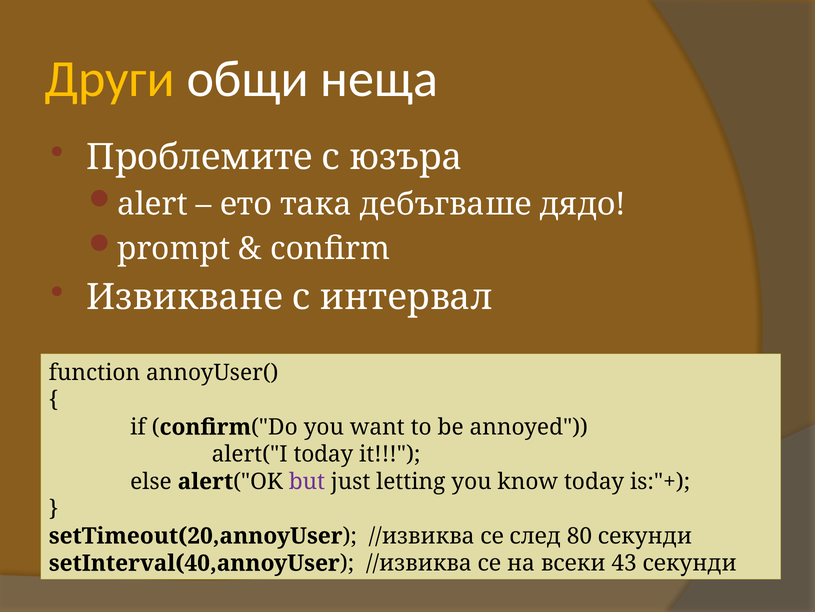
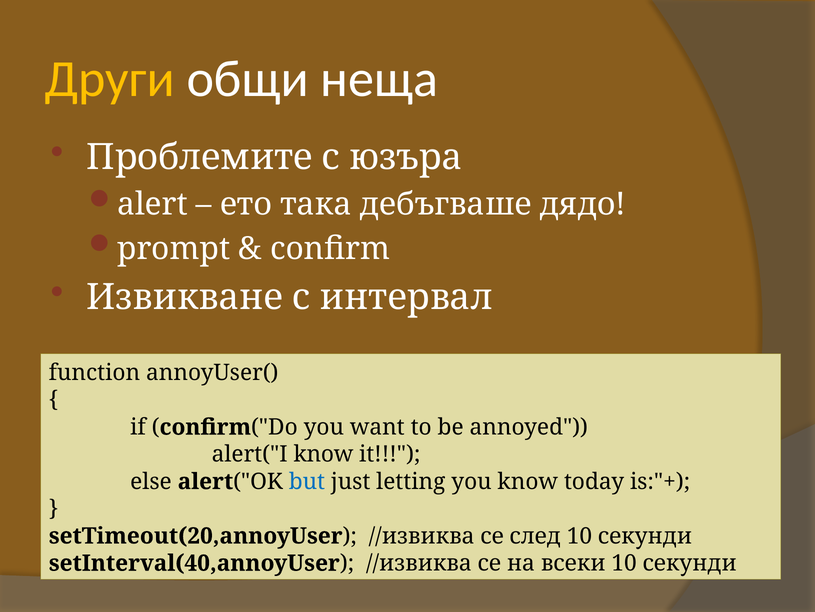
alert("I today: today -> know
but colour: purple -> blue
след 80: 80 -> 10
всеки 43: 43 -> 10
